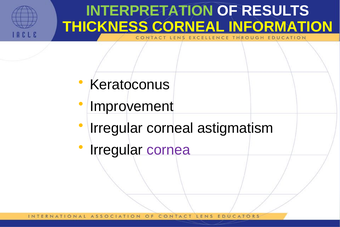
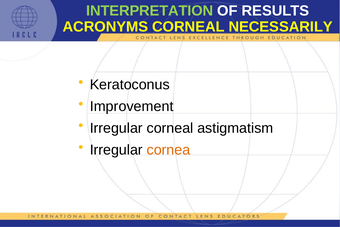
THICKNESS: THICKNESS -> ACRONYMS
INFORMATION: INFORMATION -> NECESSARILY
cornea colour: purple -> orange
